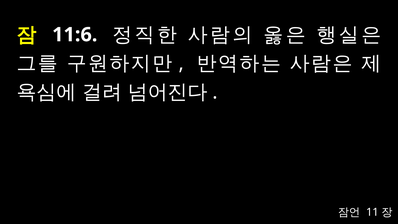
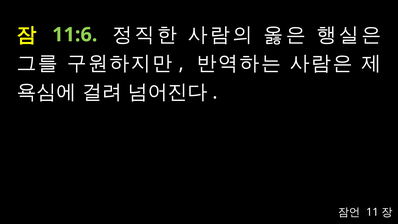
11:6 colour: white -> light green
